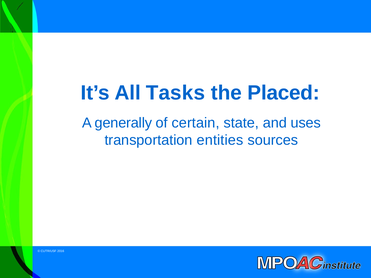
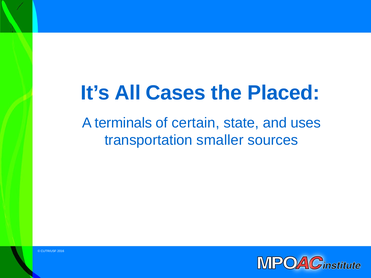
Tasks: Tasks -> Cases
generally: generally -> terminals
entities: entities -> smaller
